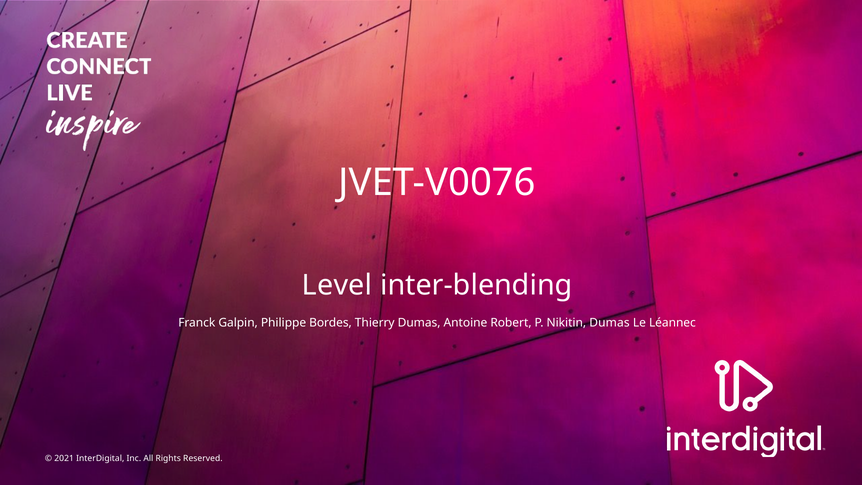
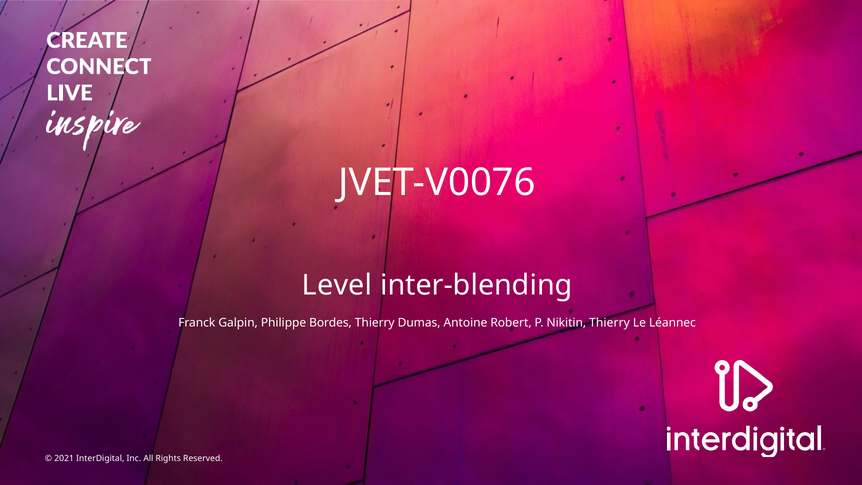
Nikitin Dumas: Dumas -> Thierry
